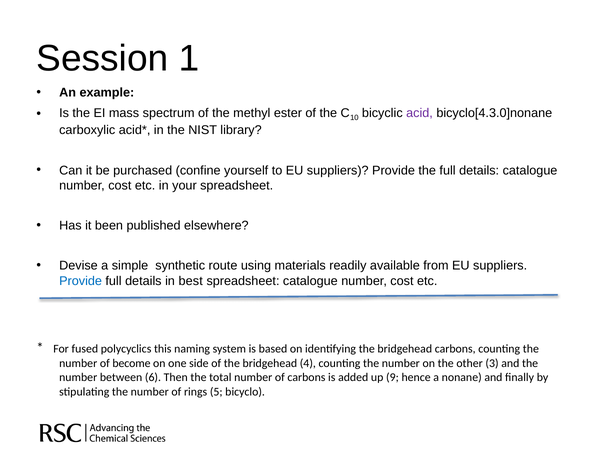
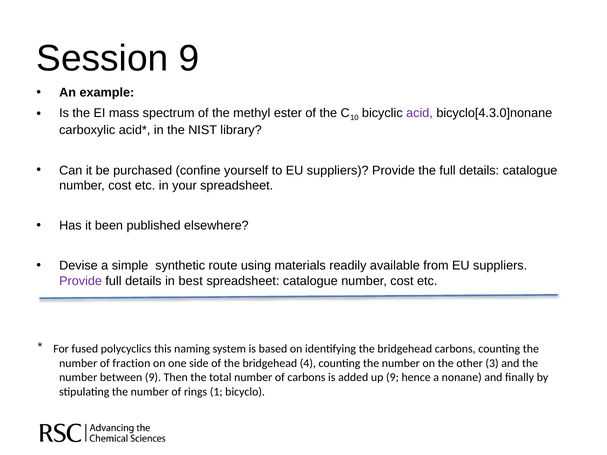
Session 1: 1 -> 9
Provide at (81, 281) colour: blue -> purple
become: become -> fraction
between 6: 6 -> 9
5: 5 -> 1
